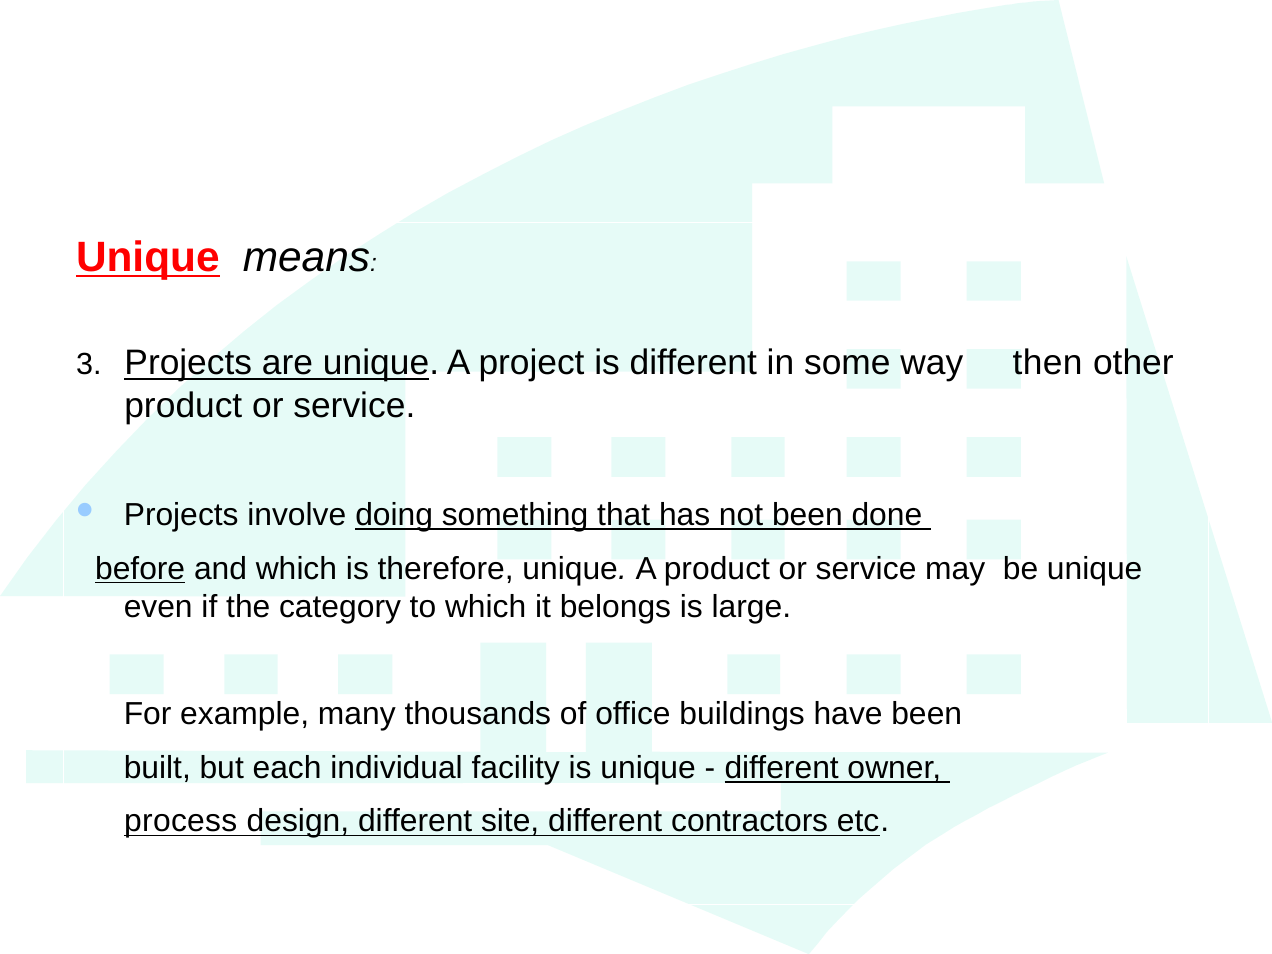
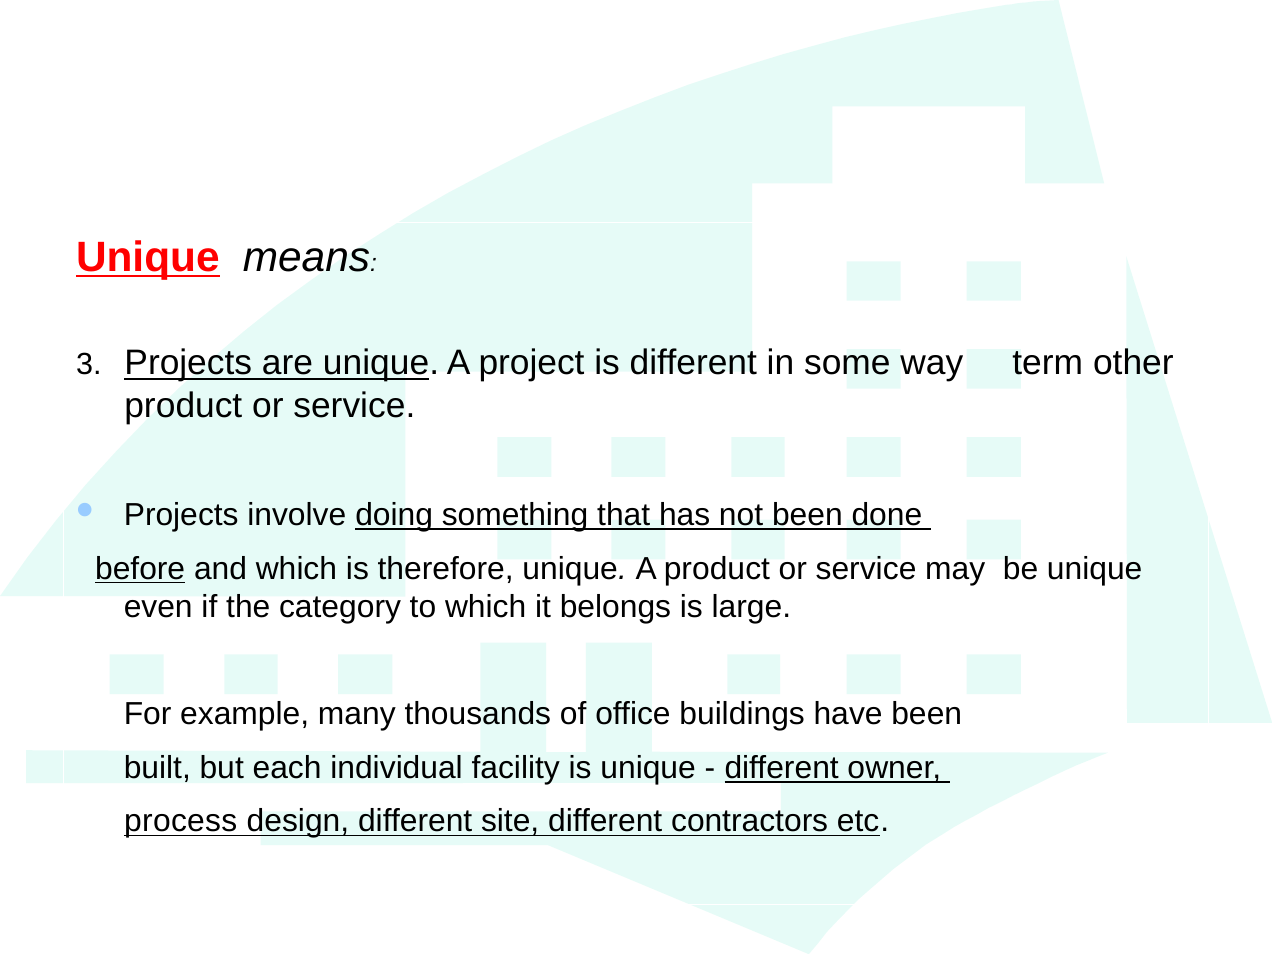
then: then -> term
